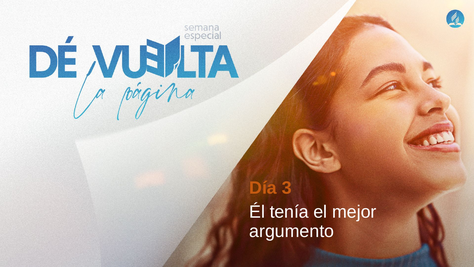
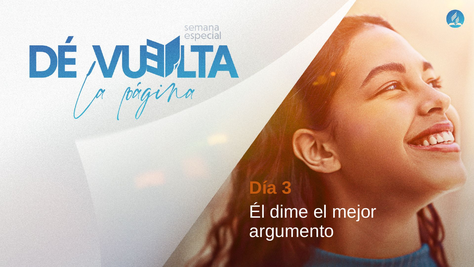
tenía: tenía -> dime
